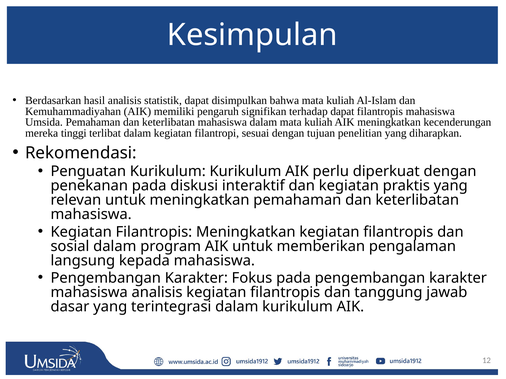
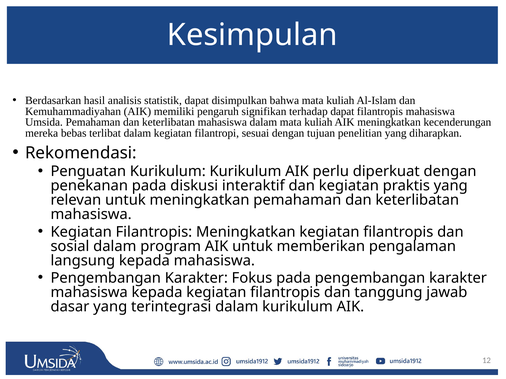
tinggi: tinggi -> bebas
mahasiswa analisis: analisis -> kepada
